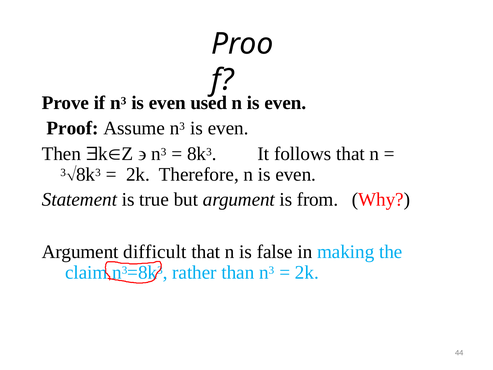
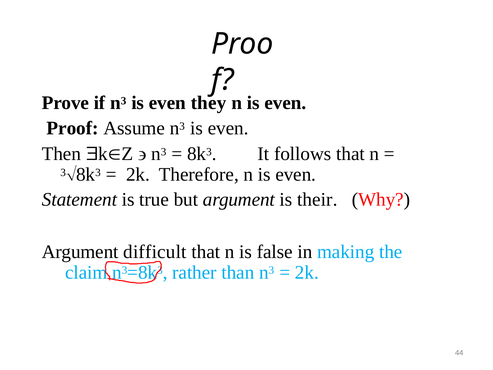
used: used -> they
from: from -> their
